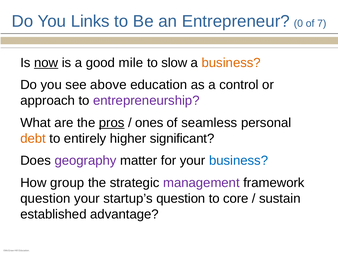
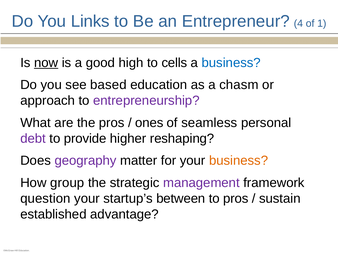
0: 0 -> 4
7: 7 -> 1
mile: mile -> high
slow: slow -> cells
business at (231, 63) colour: orange -> blue
above: above -> based
control: control -> chasm
pros at (112, 123) underline: present -> none
debt colour: orange -> purple
entirely: entirely -> provide
significant: significant -> reshaping
business at (239, 161) colour: blue -> orange
startup’s question: question -> between
to core: core -> pros
